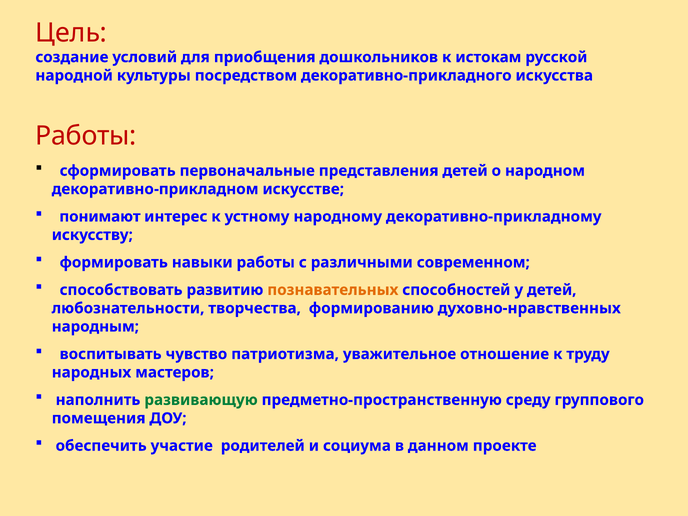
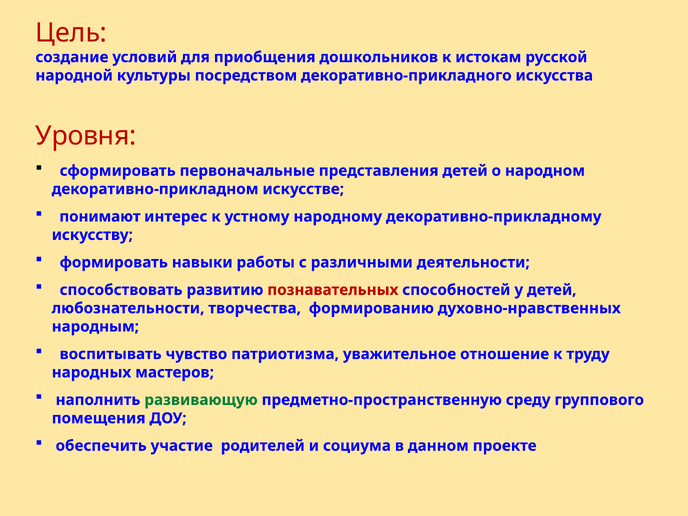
Работы at (86, 136): Работы -> Уровня
современном: современном -> деятельности
познавательных colour: orange -> red
